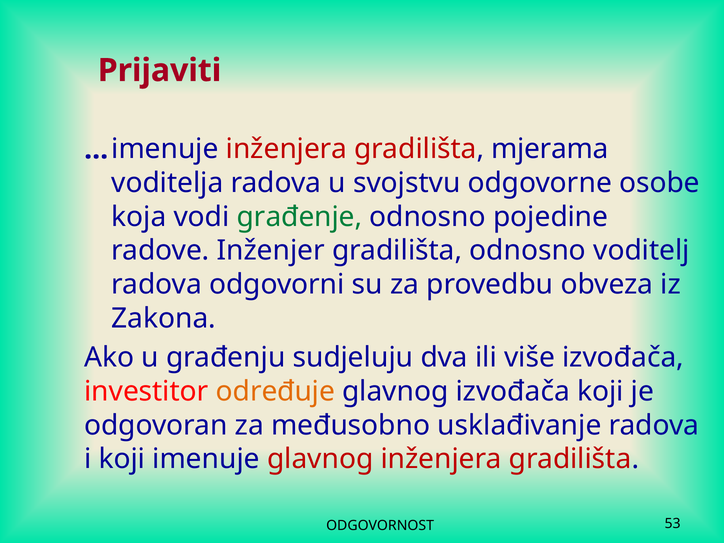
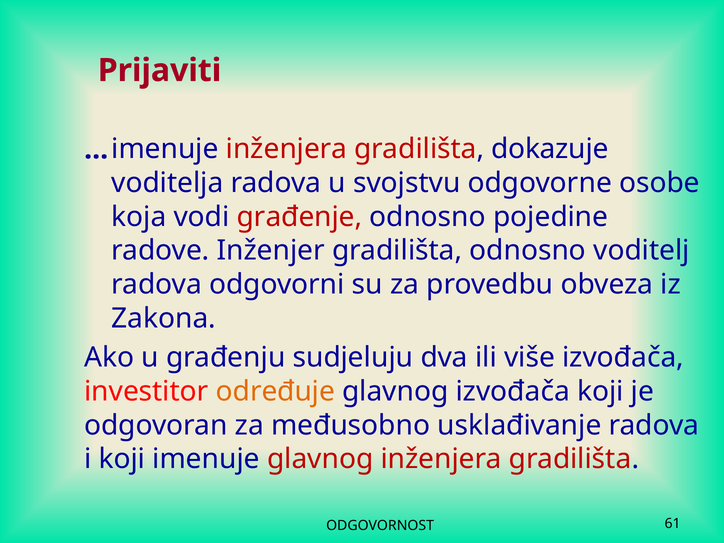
mjerama: mjerama -> dokazuje
građenje colour: green -> red
53: 53 -> 61
